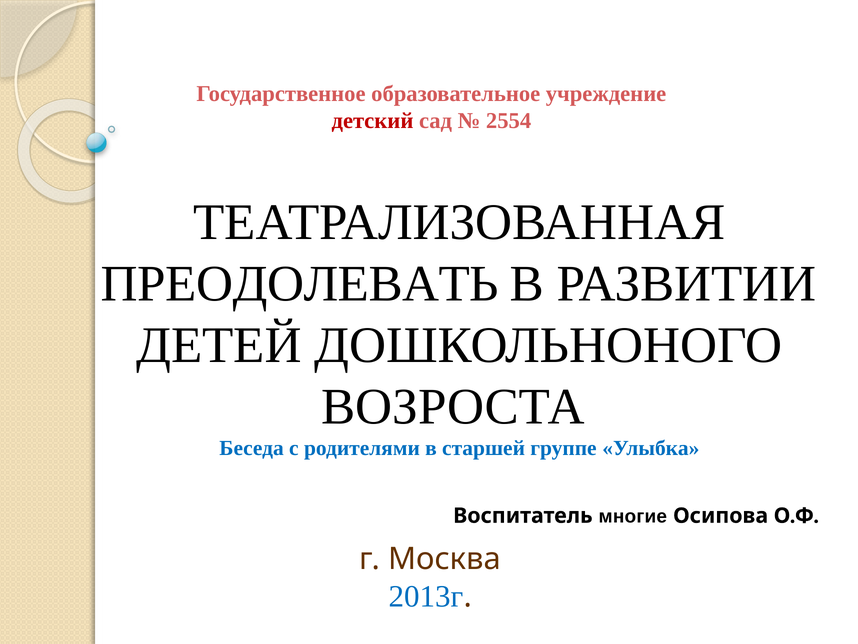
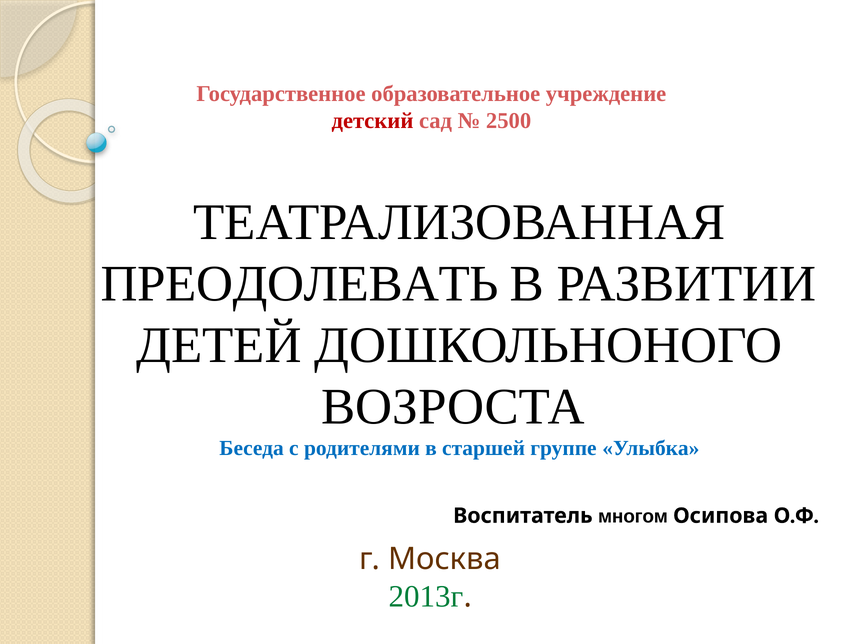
2554: 2554 -> 2500
многие: многие -> многом
2013г colour: blue -> green
